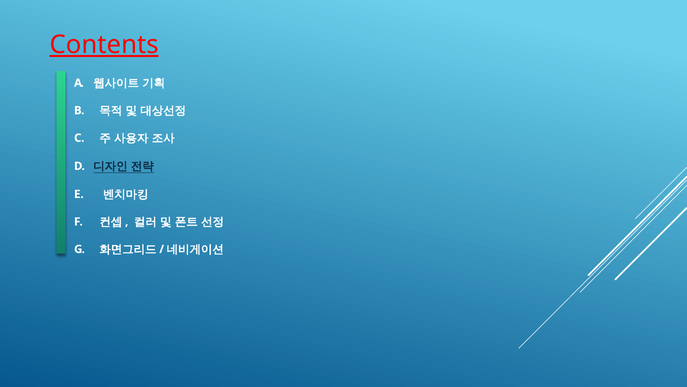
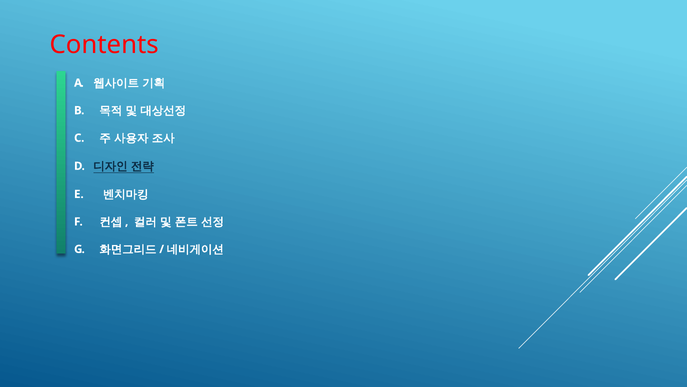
Contents underline: present -> none
